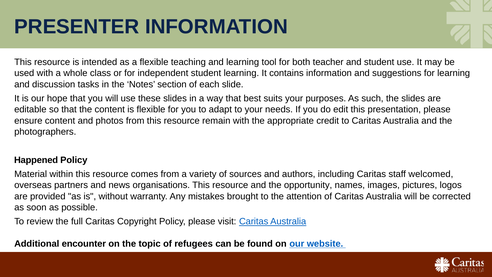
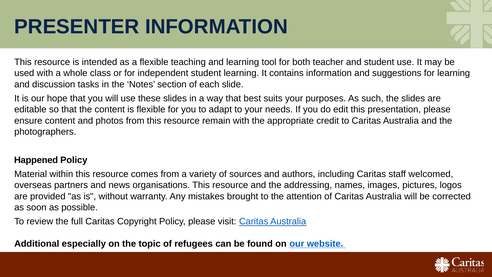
opportunity: opportunity -> addressing
encounter: encounter -> especially
